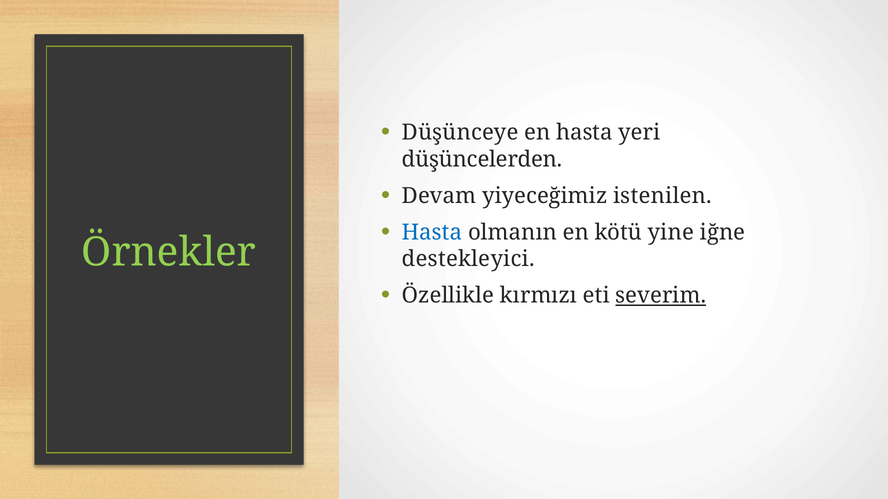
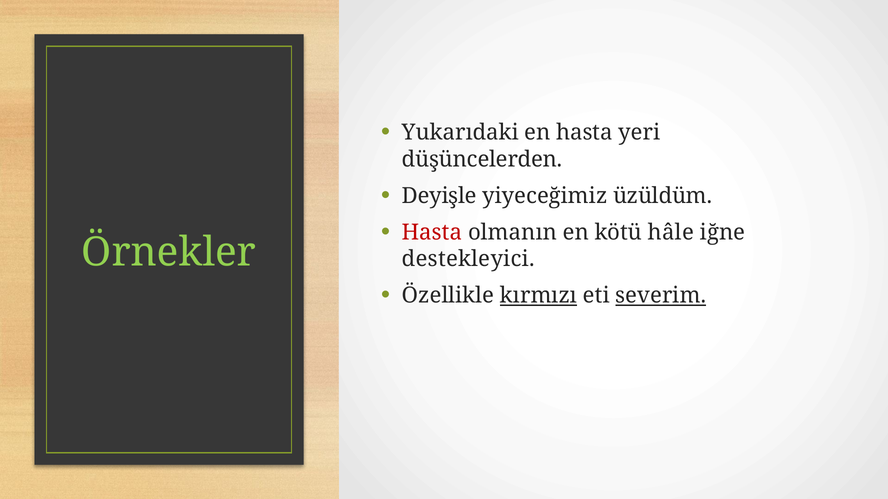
Düşünceye: Düşünceye -> Yukarıdaki
Devam: Devam -> Deyişle
istenilen: istenilen -> üzüldüm
Hasta at (432, 233) colour: blue -> red
yine: yine -> hâle
kırmızı underline: none -> present
